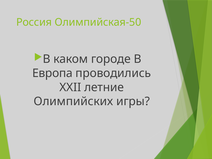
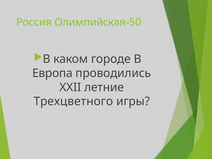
Олимпийских: Олимпийских -> Трехцветного
